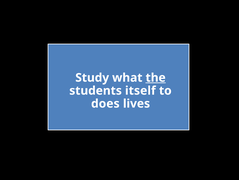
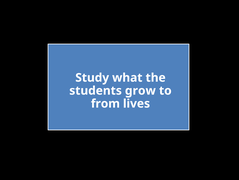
the underline: present -> none
itself: itself -> grow
does: does -> from
